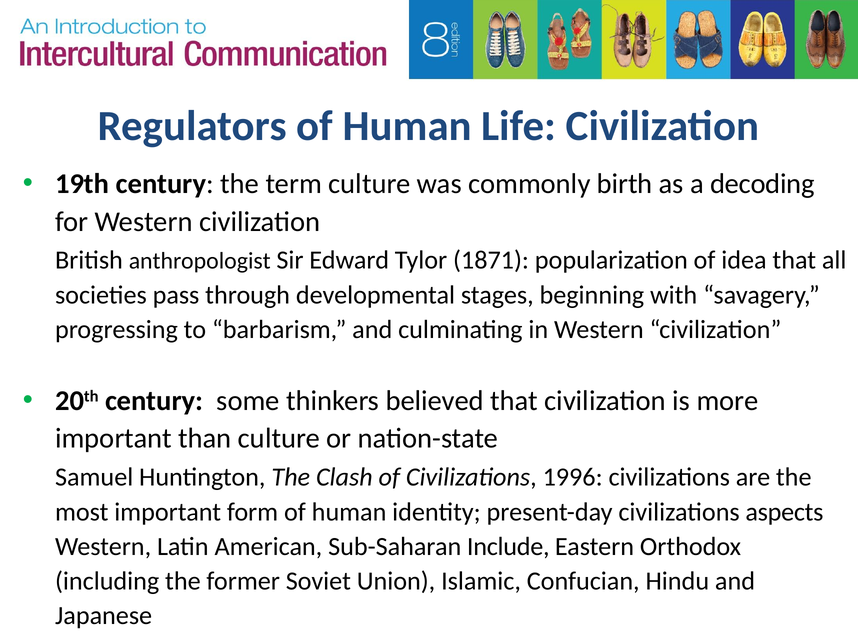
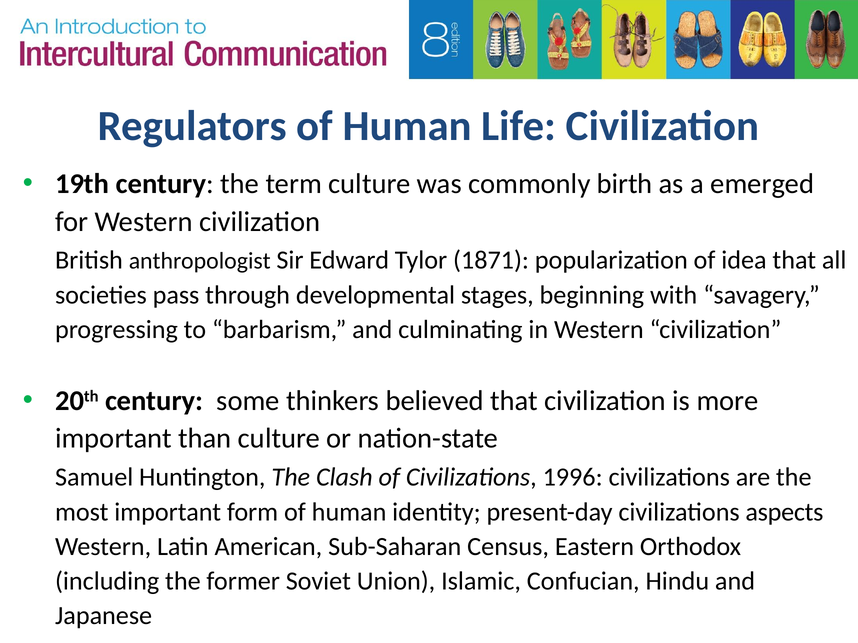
decoding: decoding -> emerged
Include: Include -> Census
